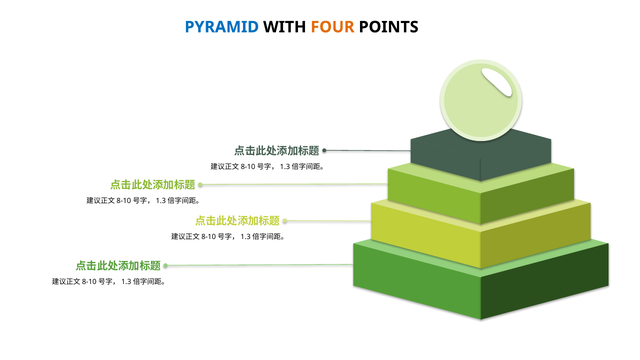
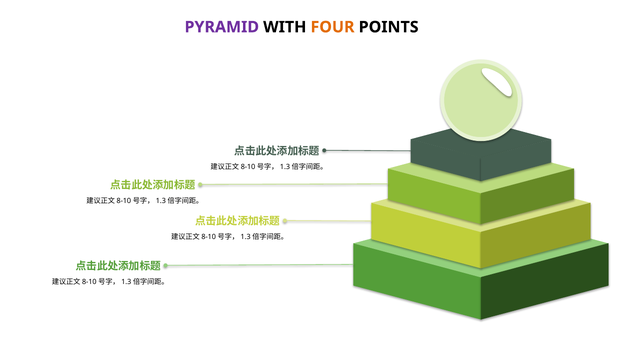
PYRAMID colour: blue -> purple
